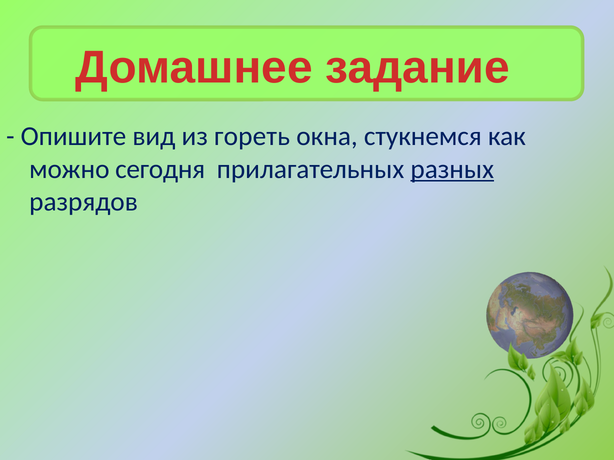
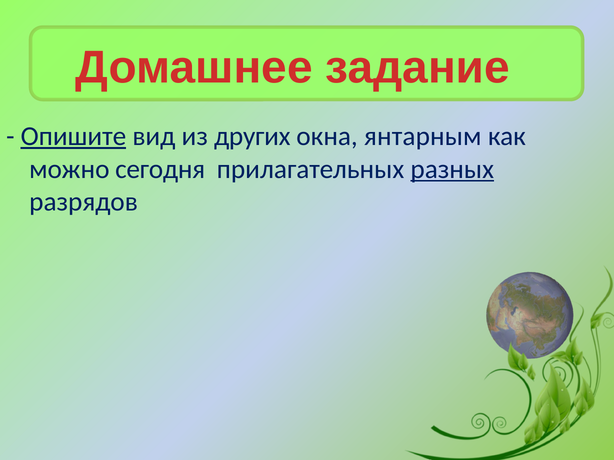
Опишите underline: none -> present
гореть: гореть -> других
стукнемся: стукнемся -> янтарным
